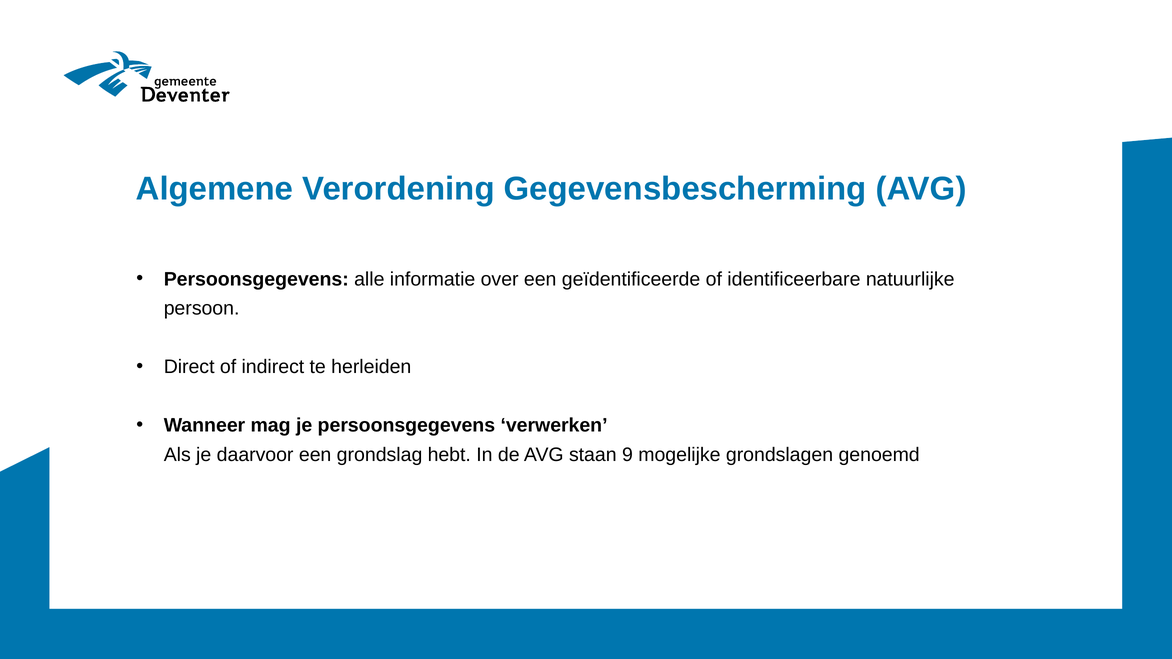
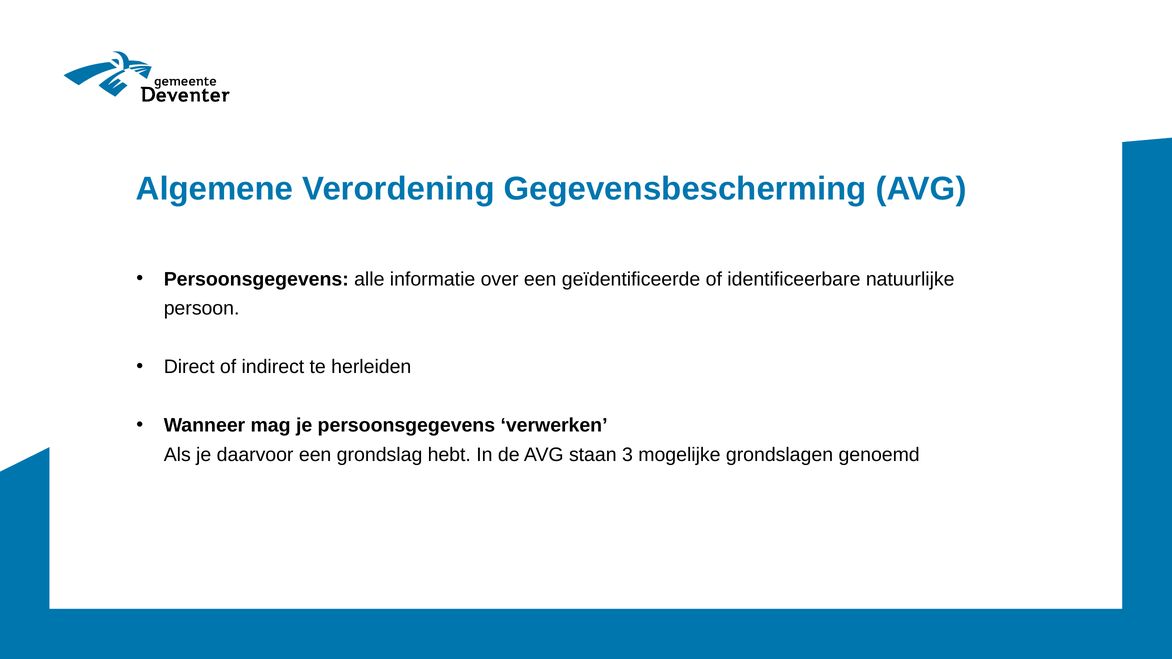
9: 9 -> 3
